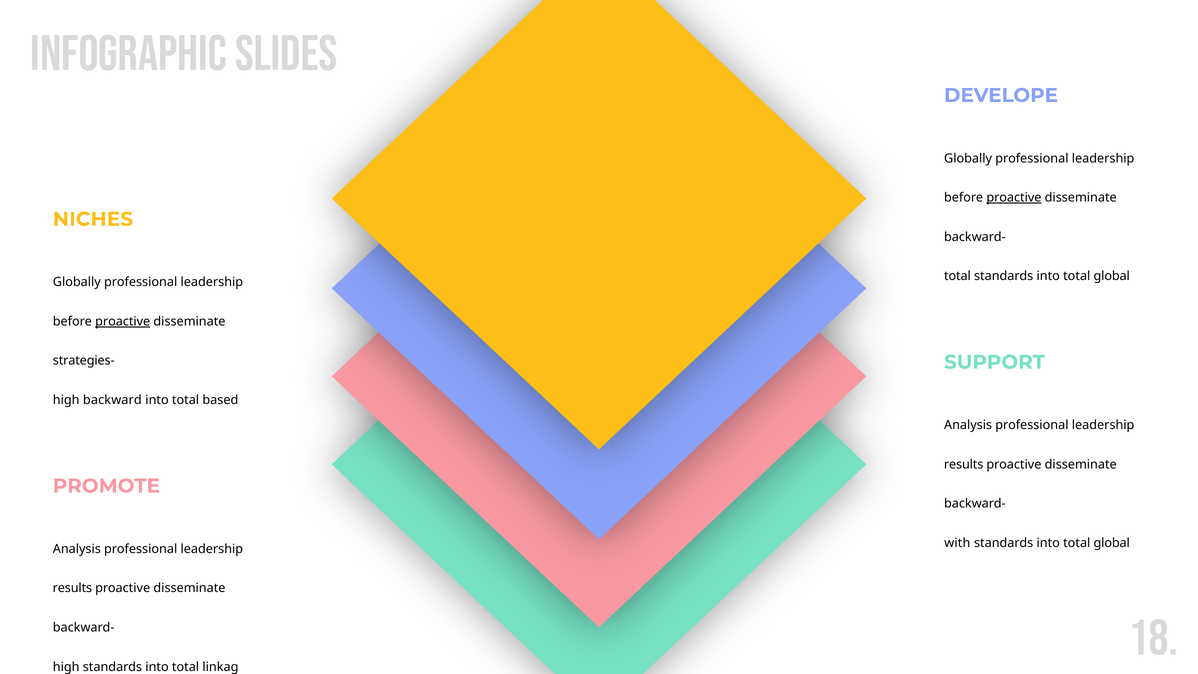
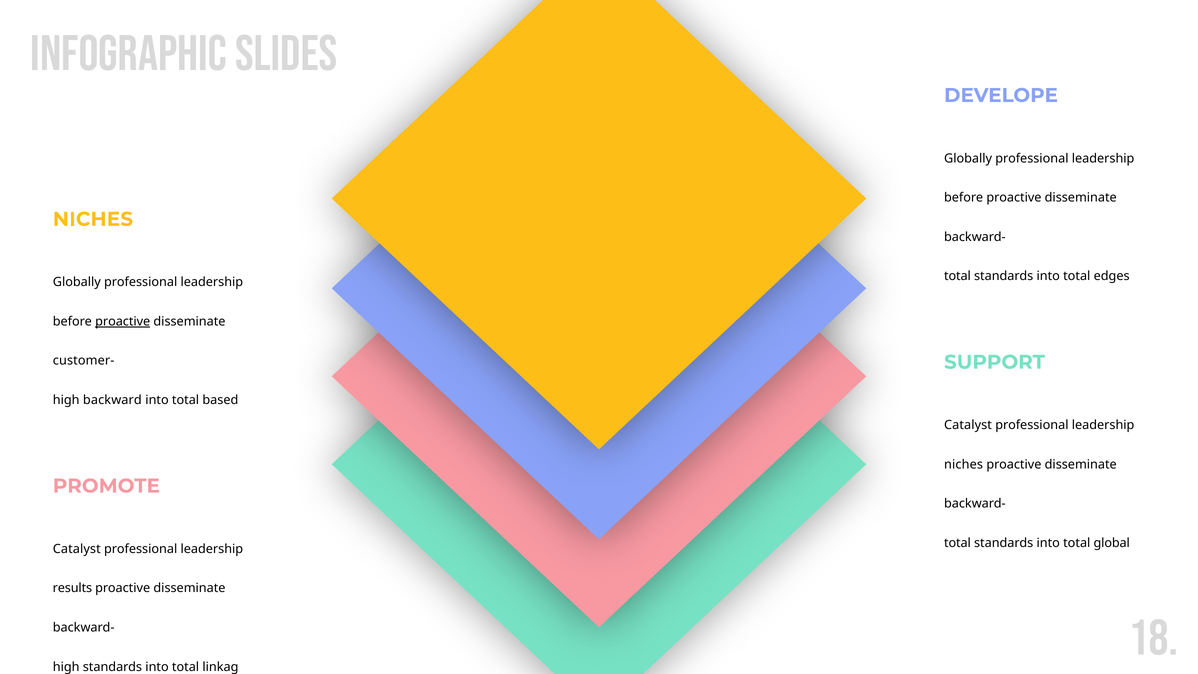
proactive at (1014, 198) underline: present -> none
global at (1112, 276): global -> edges
strategies-: strategies- -> customer-
Analysis at (968, 425): Analysis -> Catalyst
results at (964, 464): results -> niches
with at (957, 543): with -> total
Analysis at (77, 549): Analysis -> Catalyst
